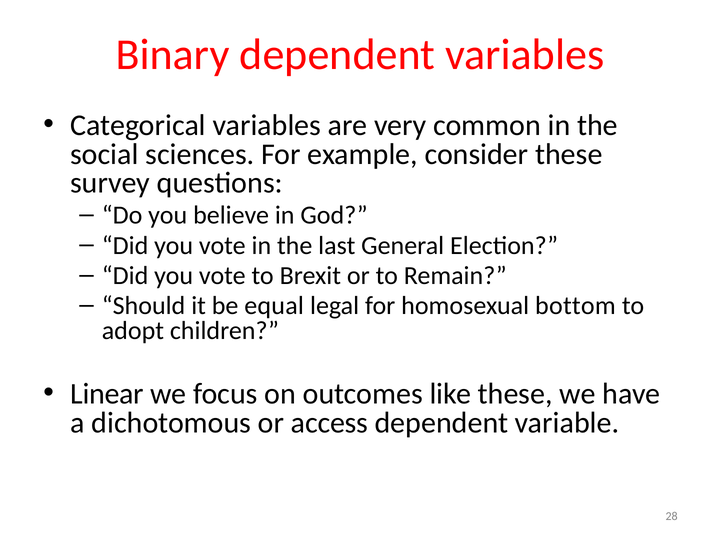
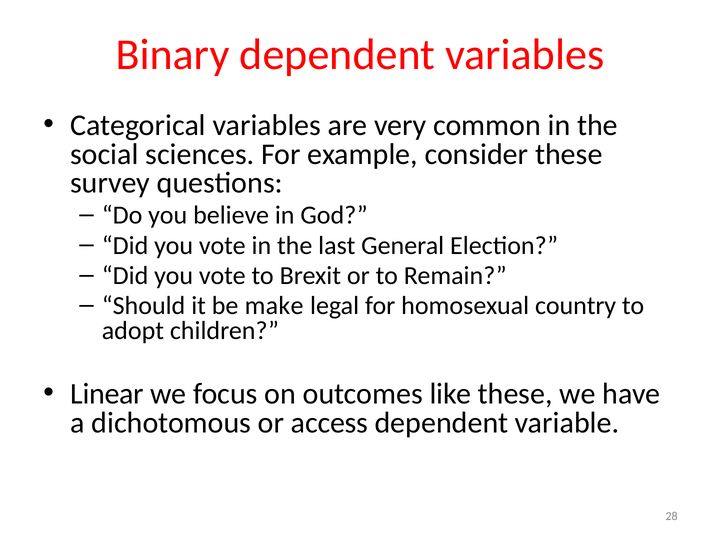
equal: equal -> make
bottom: bottom -> country
